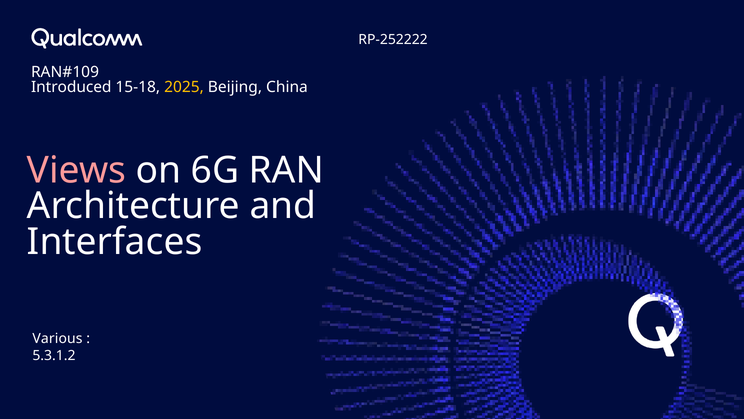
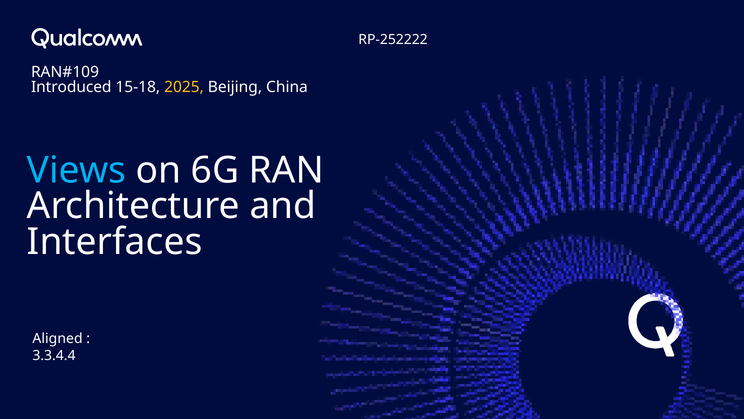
Views colour: pink -> light blue
Various: Various -> Aligned
5.3.1.2: 5.3.1.2 -> 3.3.4.4
